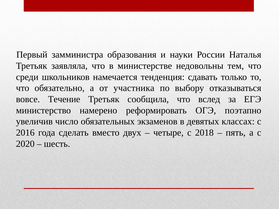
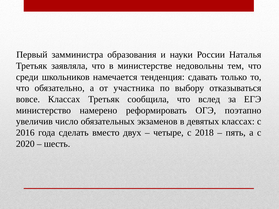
вовсе Течение: Течение -> Классах
